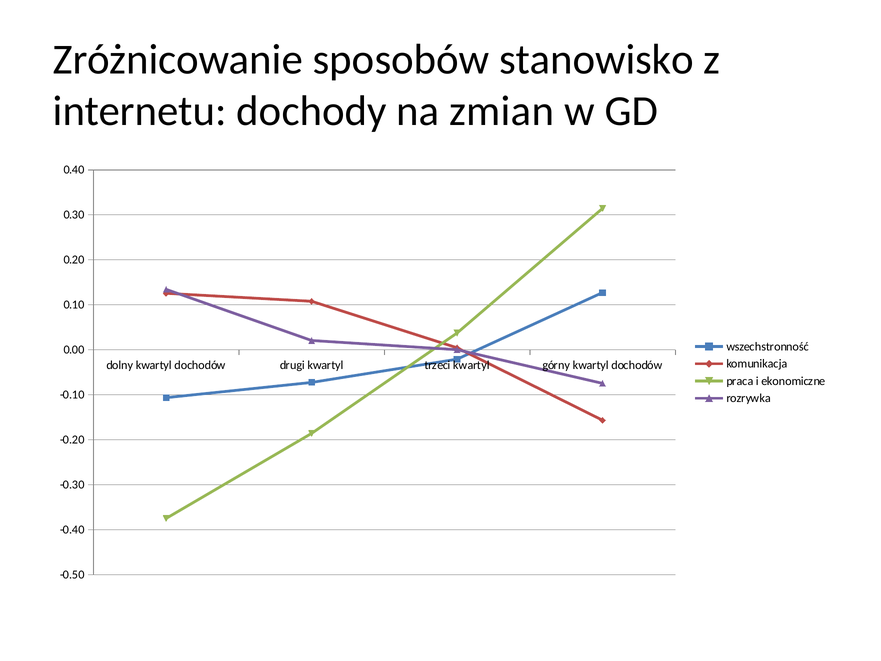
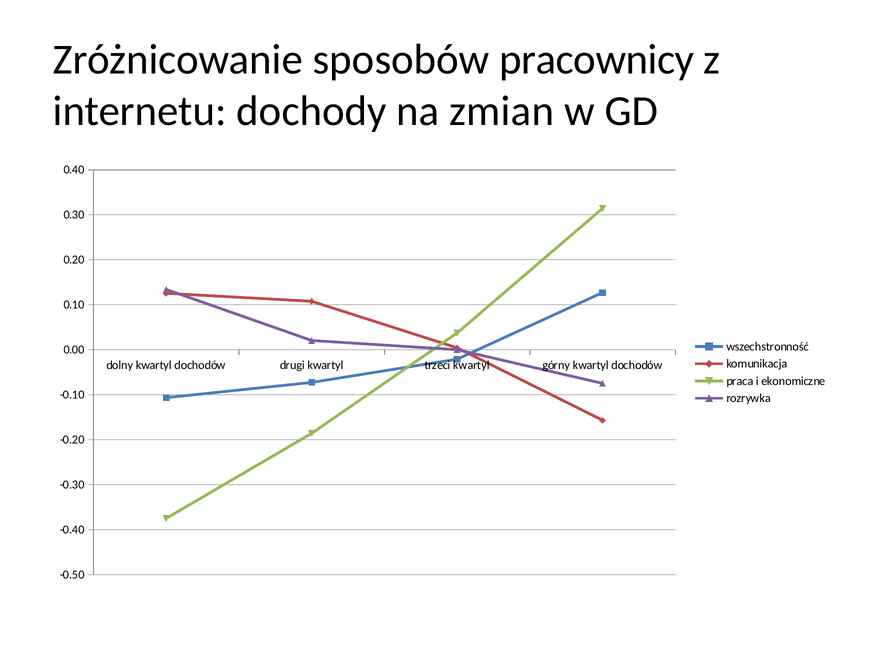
stanowisko: stanowisko -> pracownicy
